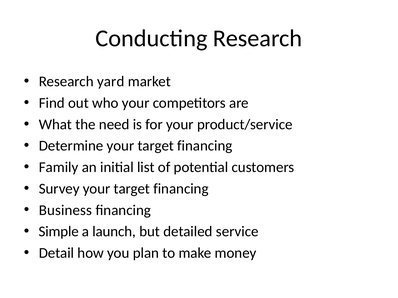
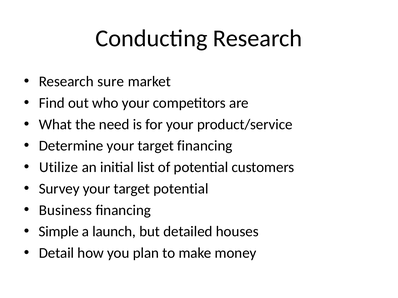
yard: yard -> sure
Family: Family -> Utilize
Survey your target financing: financing -> potential
service: service -> houses
